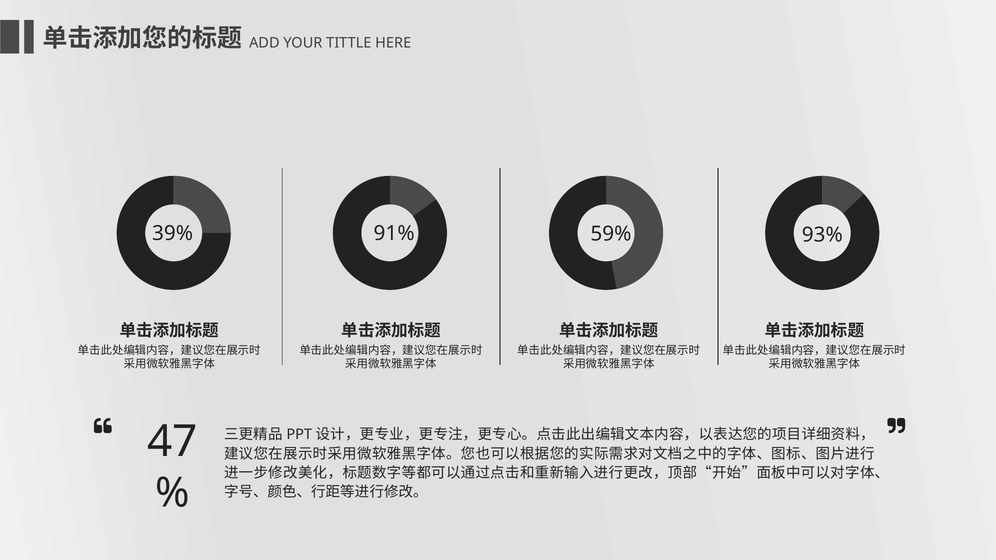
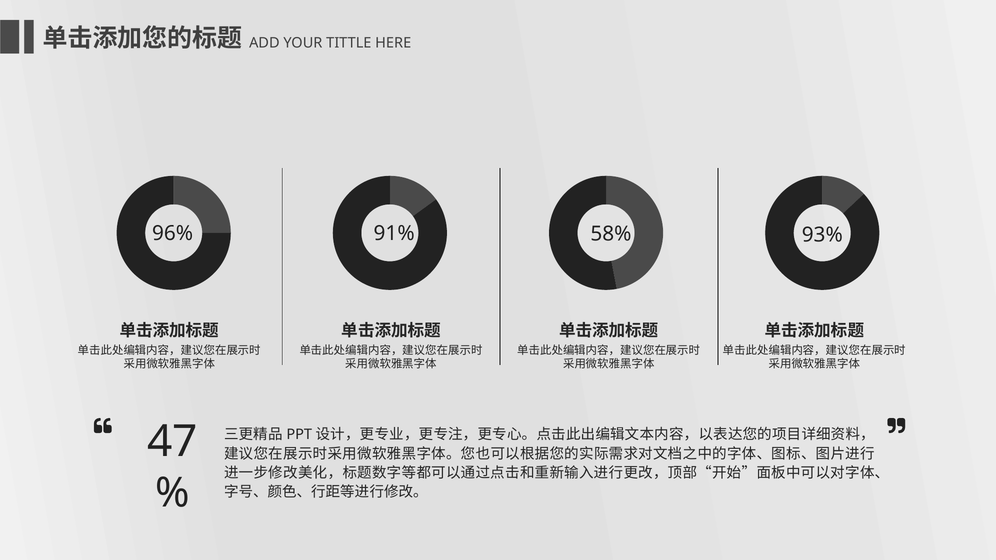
39%: 39% -> 96%
59%: 59% -> 58%
